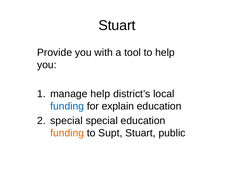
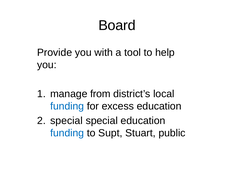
Stuart at (117, 25): Stuart -> Board
manage help: help -> from
explain: explain -> excess
funding at (67, 133) colour: orange -> blue
